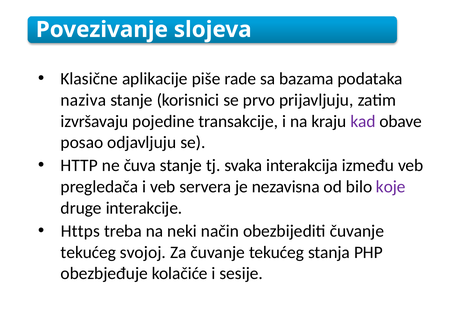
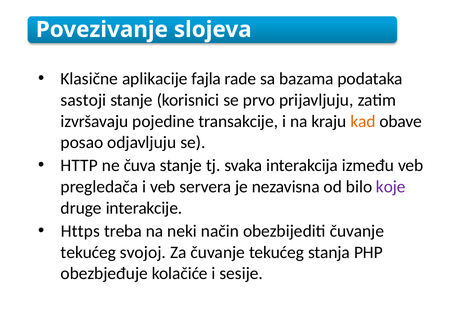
piše: piše -> fajla
naziva: naziva -> sastoji
kad colour: purple -> orange
